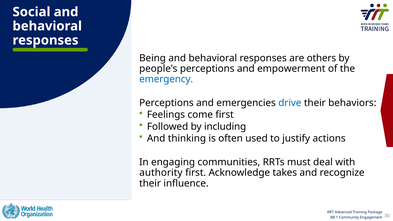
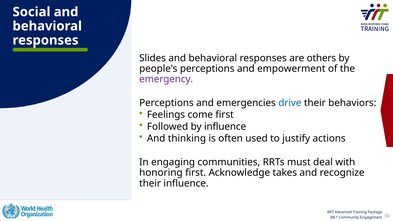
Being: Being -> Slides
emergency colour: blue -> purple
by including: including -> influence
authority: authority -> honoring
